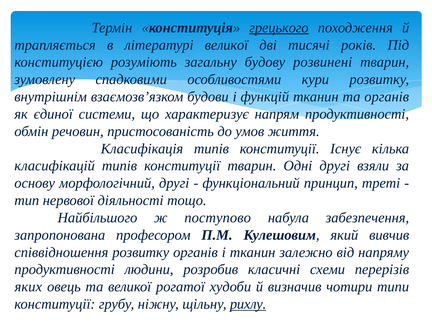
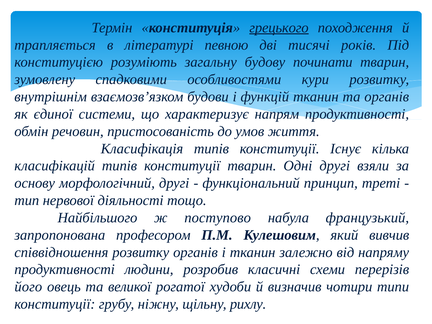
літературі великої: великої -> певною
розвинені: розвинені -> починати
забезпечення: забезпечення -> французький
яких: яких -> його
рихлу underline: present -> none
